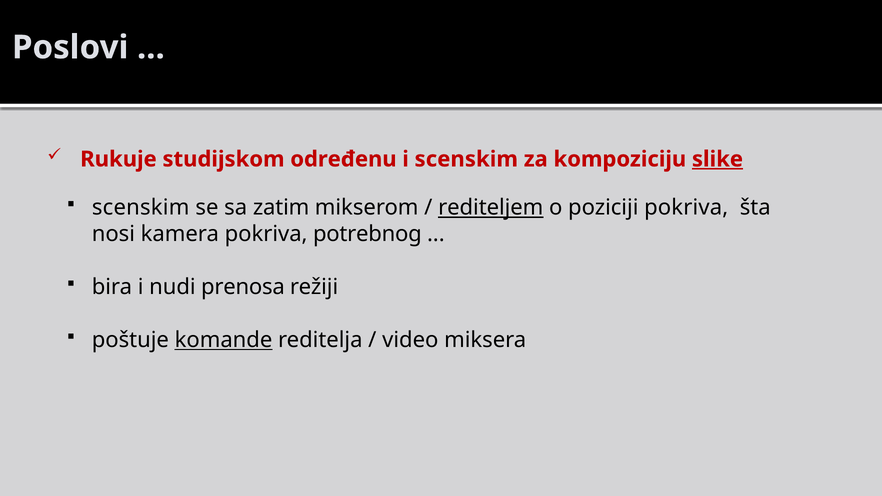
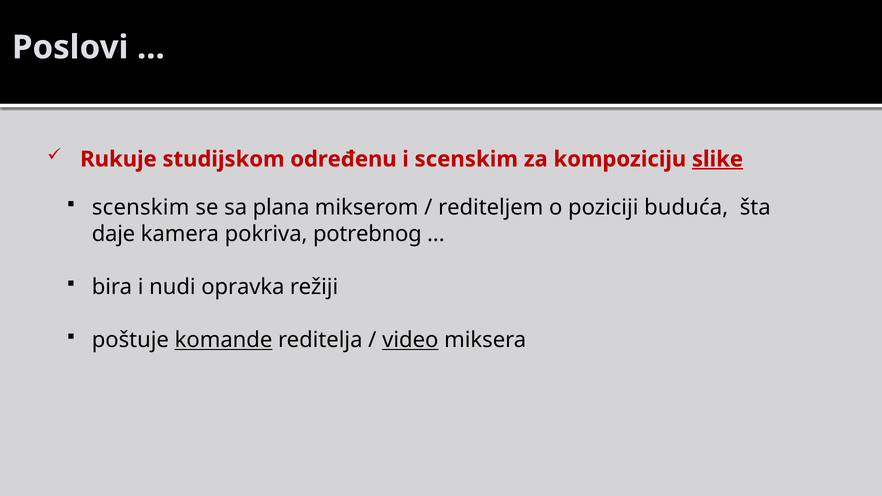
zatim: zatim -> plana
rediteljem underline: present -> none
poziciji pokriva: pokriva -> buduća
nosi: nosi -> daje
prenosa: prenosa -> opravka
video underline: none -> present
